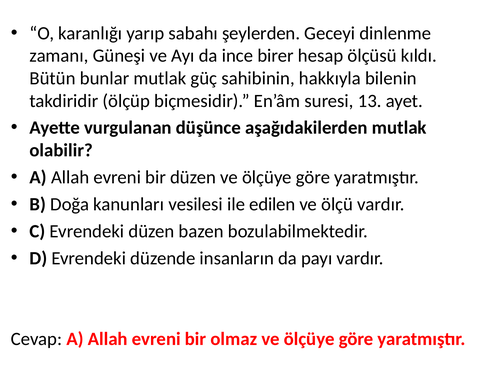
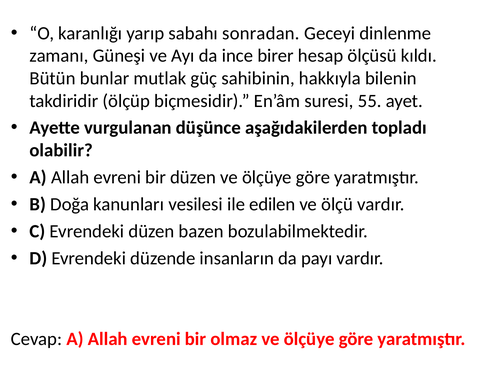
şeylerden: şeylerden -> sonradan
13: 13 -> 55
aşağıdakilerden mutlak: mutlak -> topladı
